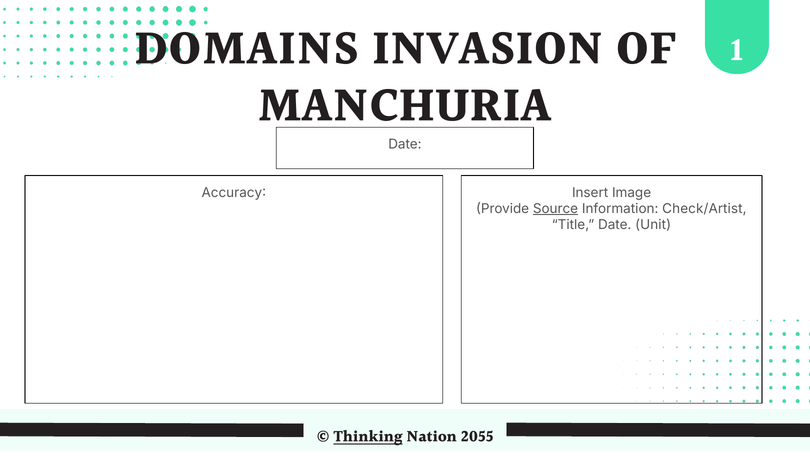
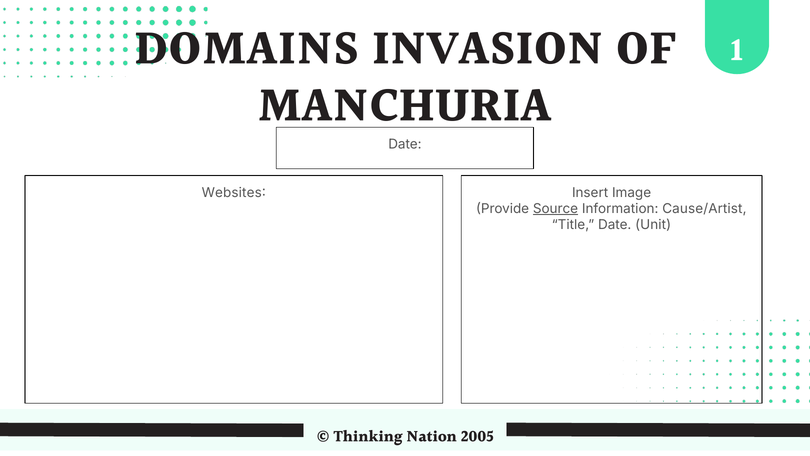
Accuracy: Accuracy -> Websites
Check/Artist: Check/Artist -> Cause/Artist
Thinking underline: present -> none
2055: 2055 -> 2005
